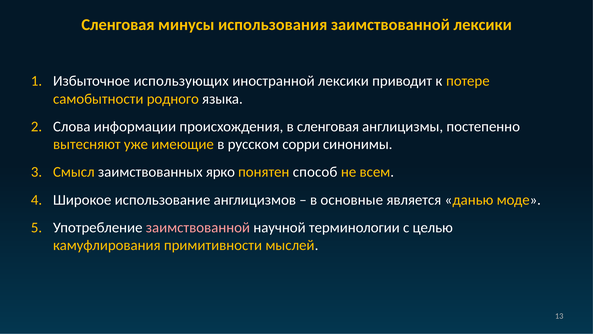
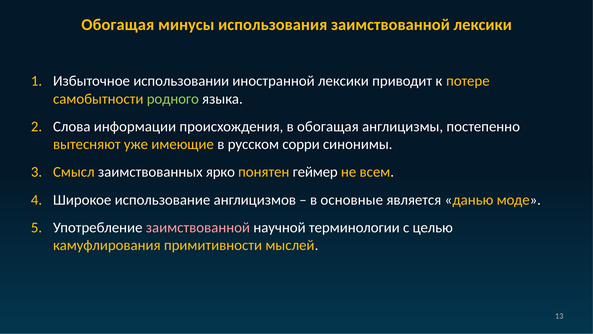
Сленговая at (118, 25): Сленговая -> Обогащая
использующих: использующих -> использовании
родного colour: yellow -> light green
в сленговая: сленговая -> обогащая
способ: способ -> геймер
